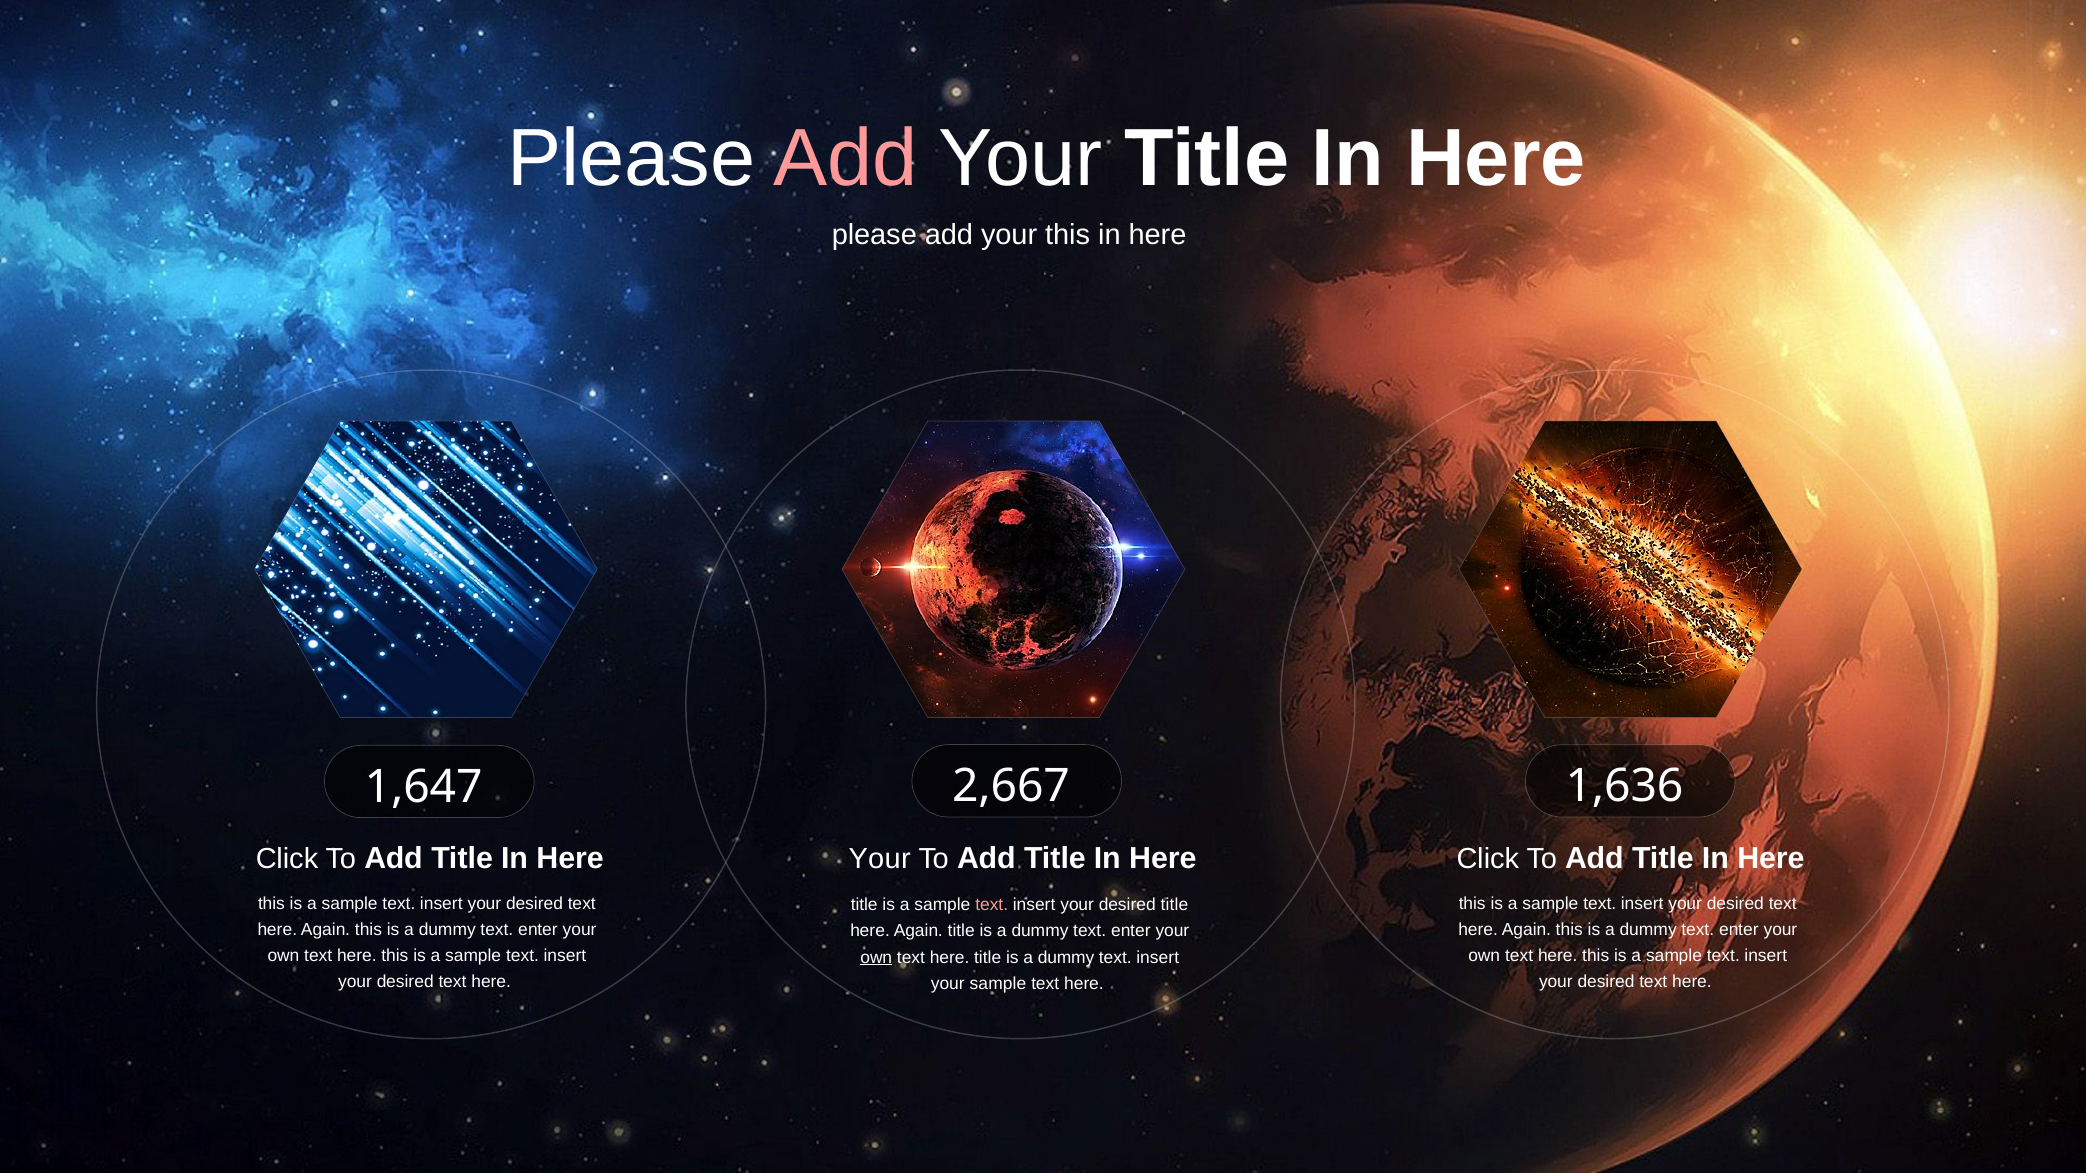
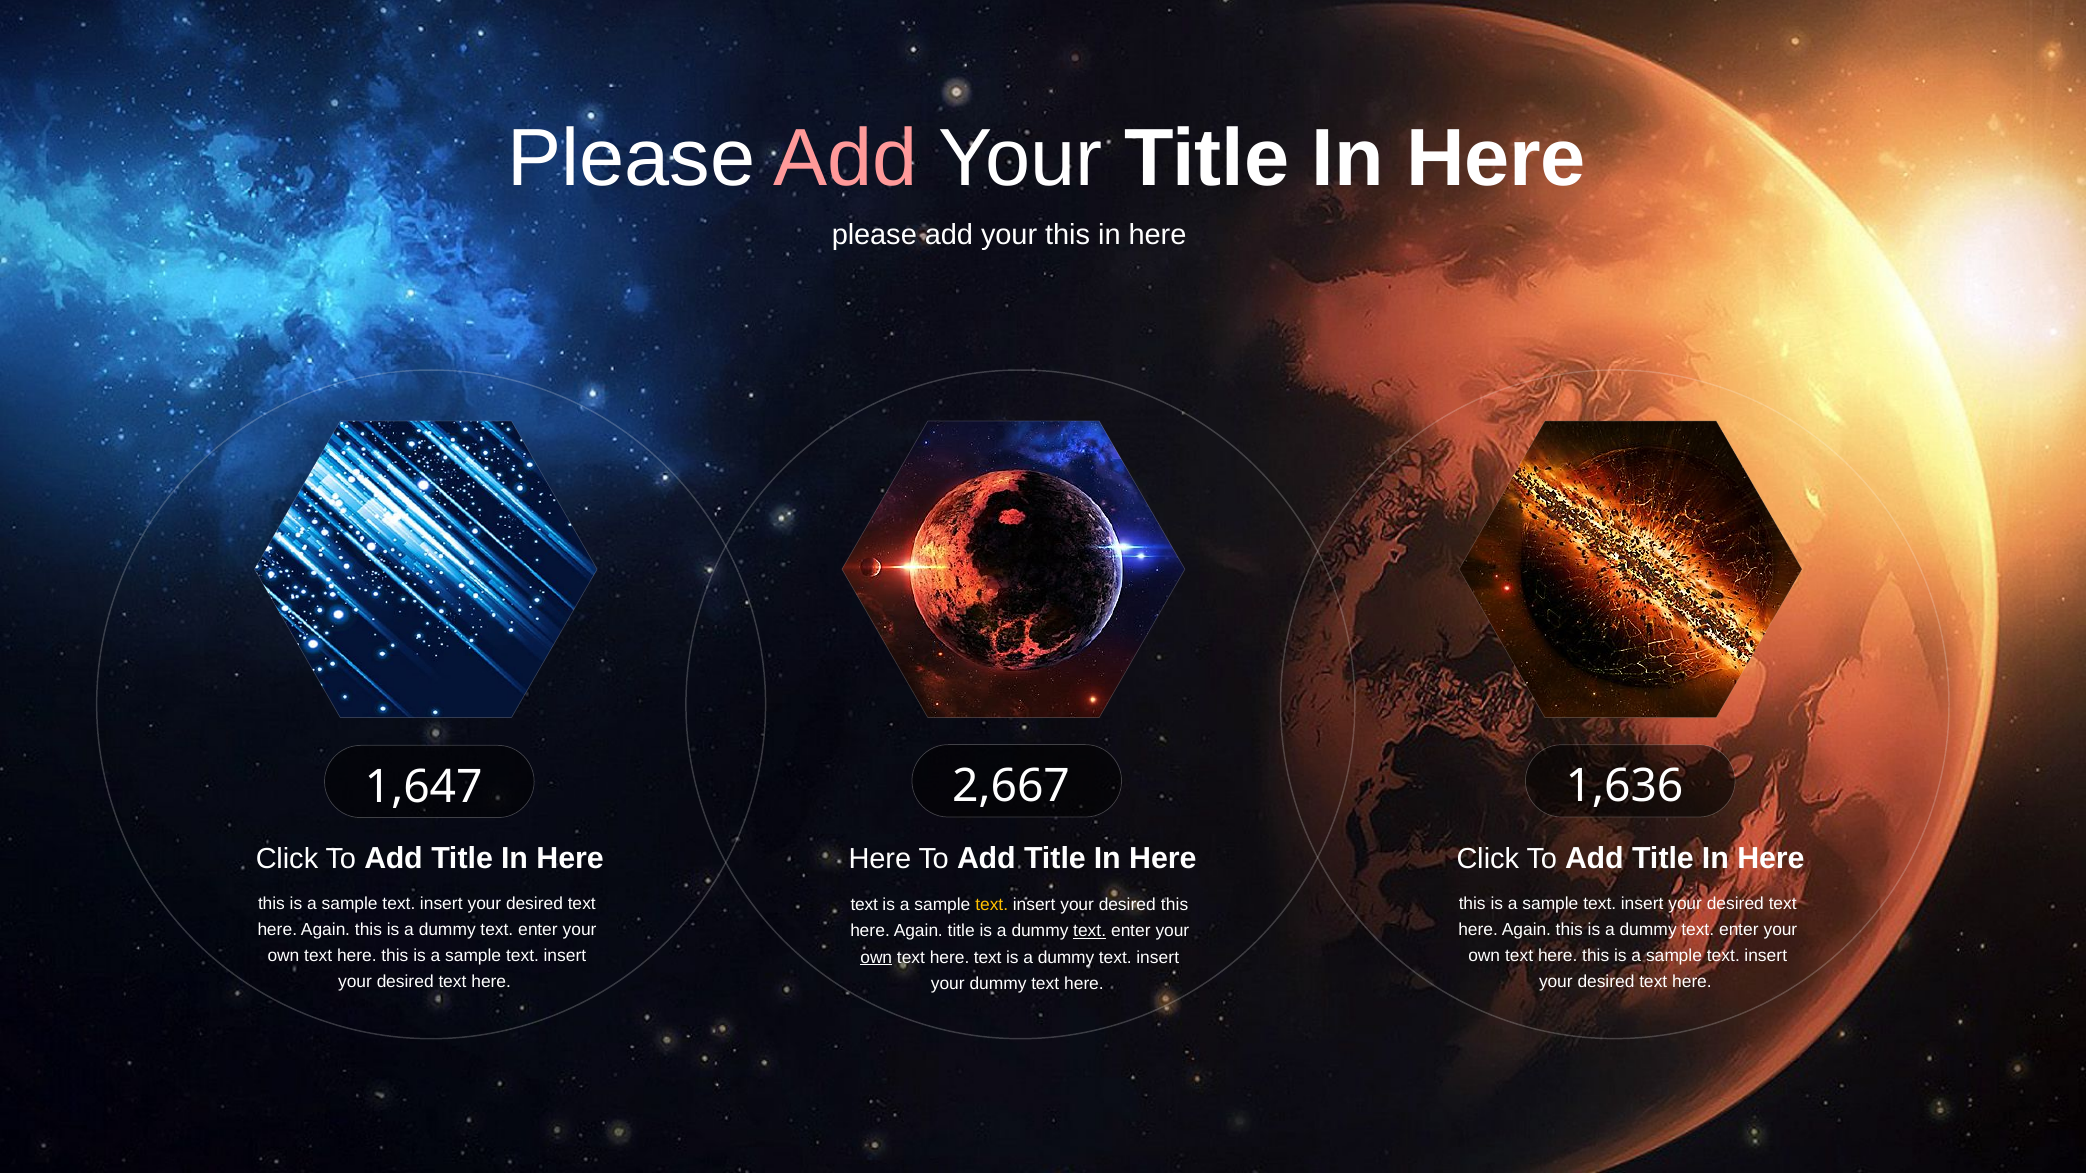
Your at (880, 859): Your -> Here
title at (864, 905): title -> text
text at (992, 905) colour: pink -> yellow
desired title: title -> this
text at (1090, 932) underline: none -> present
here title: title -> text
your sample: sample -> dummy
